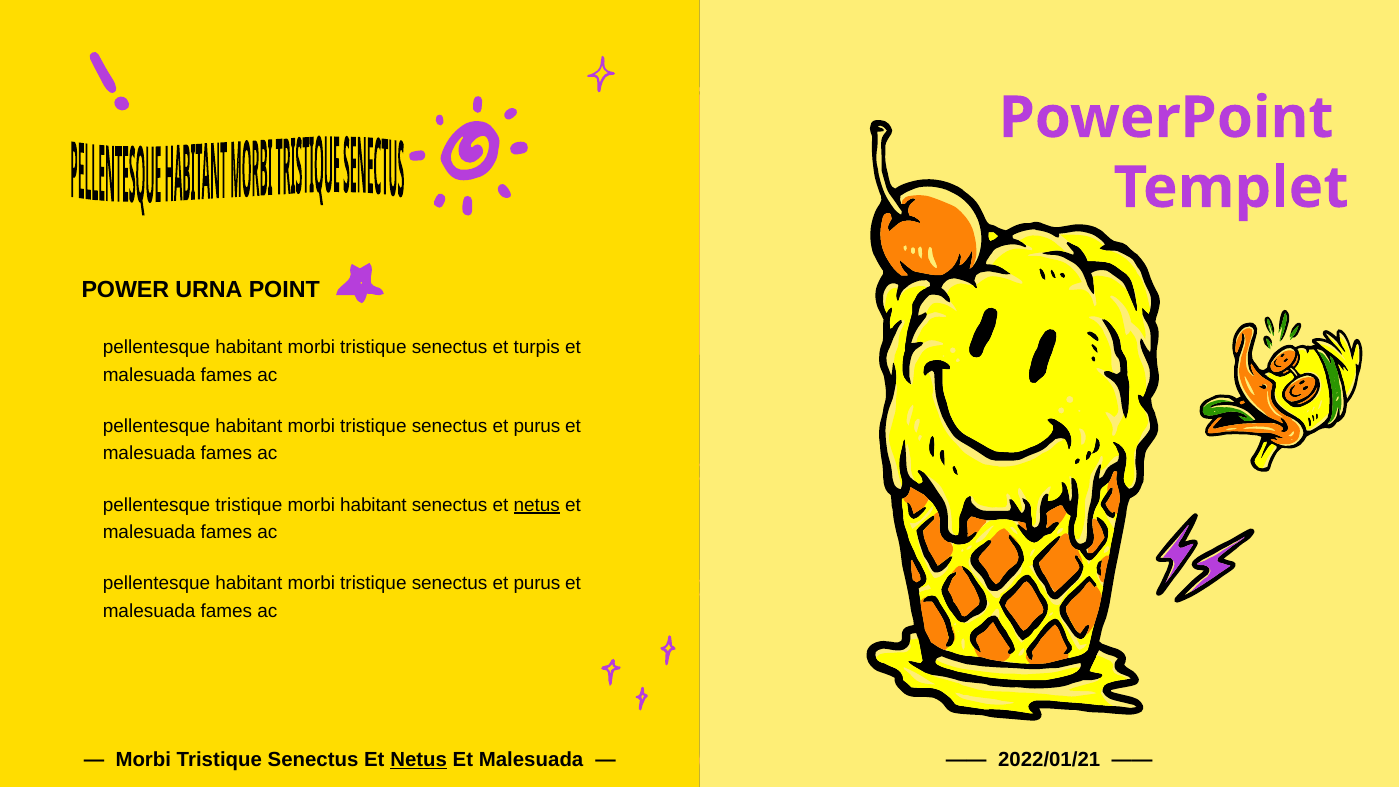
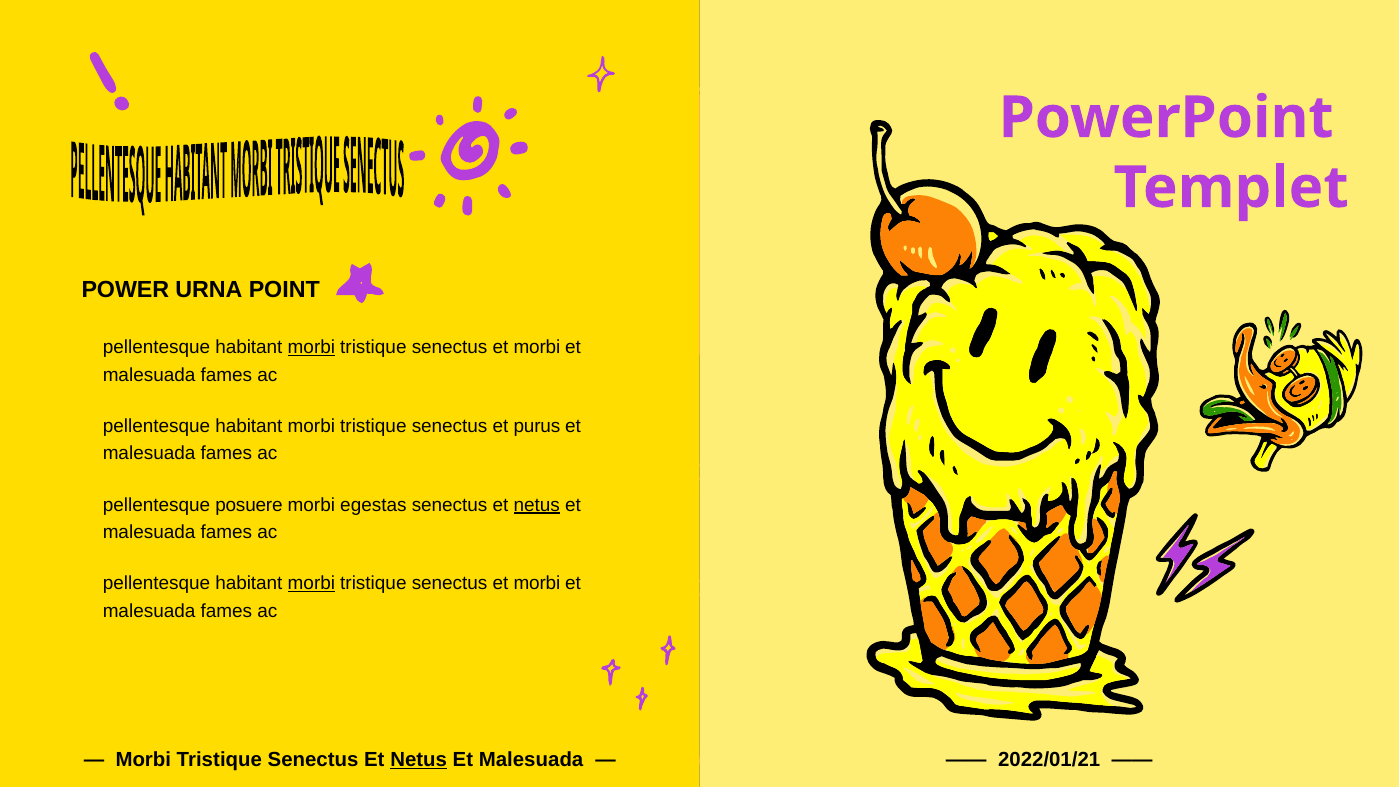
morbi at (311, 347) underline: none -> present
turpis at (537, 347): turpis -> morbi
pellentesque tristique: tristique -> posuere
morbi habitant: habitant -> egestas
morbi at (311, 584) underline: none -> present
purus at (537, 584): purus -> morbi
